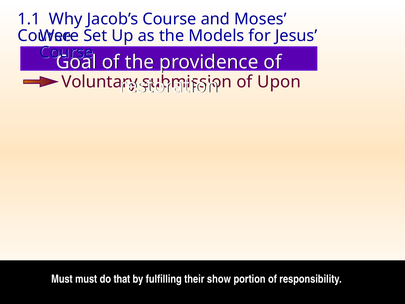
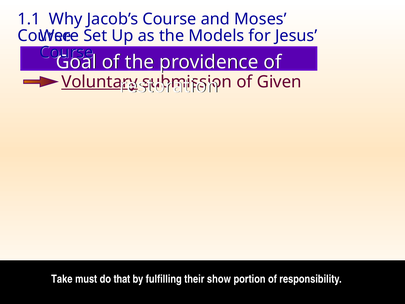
Voluntary underline: none -> present
Upon: Upon -> Given
Must at (62, 279): Must -> Take
